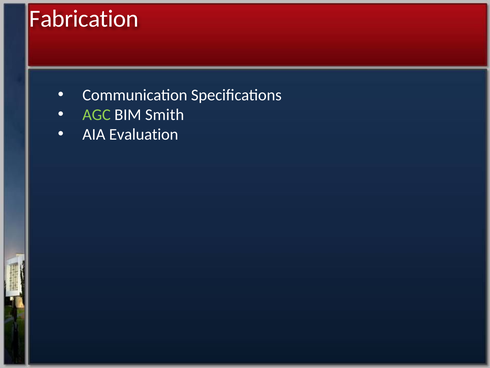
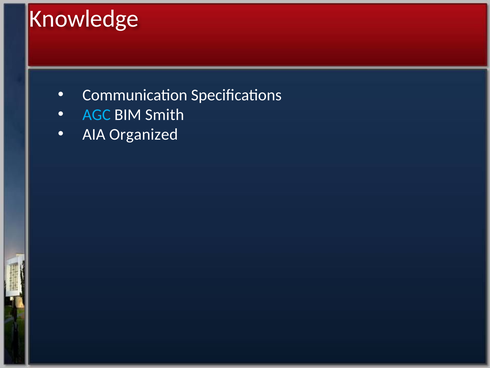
Fabrication: Fabrication -> Knowledge
AGC colour: light green -> light blue
Evaluation: Evaluation -> Organized
